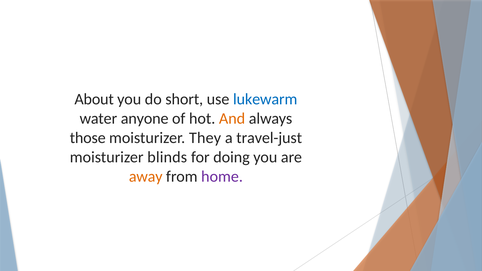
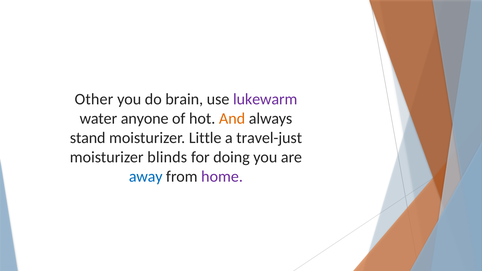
About: About -> Other
short: short -> brain
lukewarm colour: blue -> purple
those: those -> stand
They: They -> Little
away colour: orange -> blue
